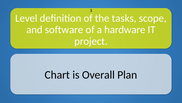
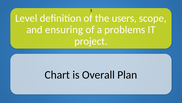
tasks: tasks -> users
software: software -> ensuring
hardware: hardware -> problems
